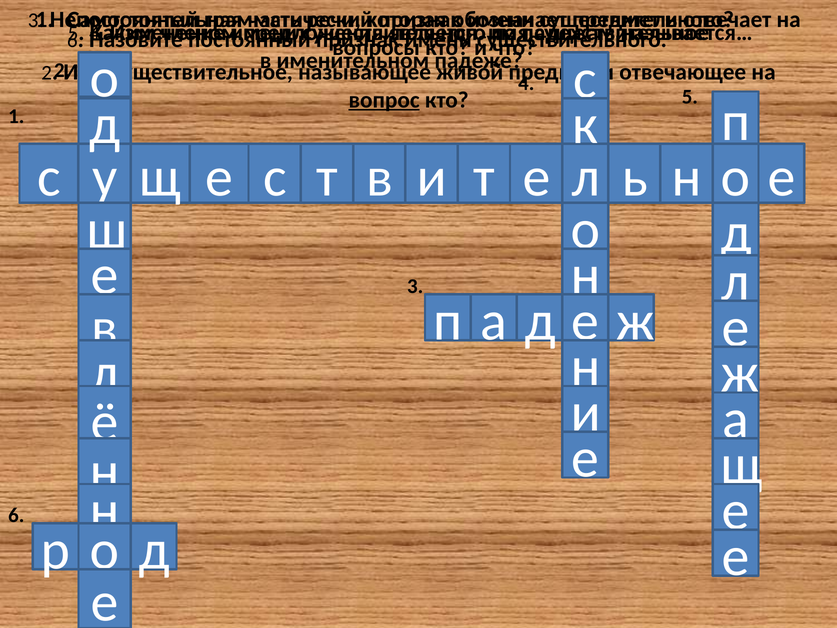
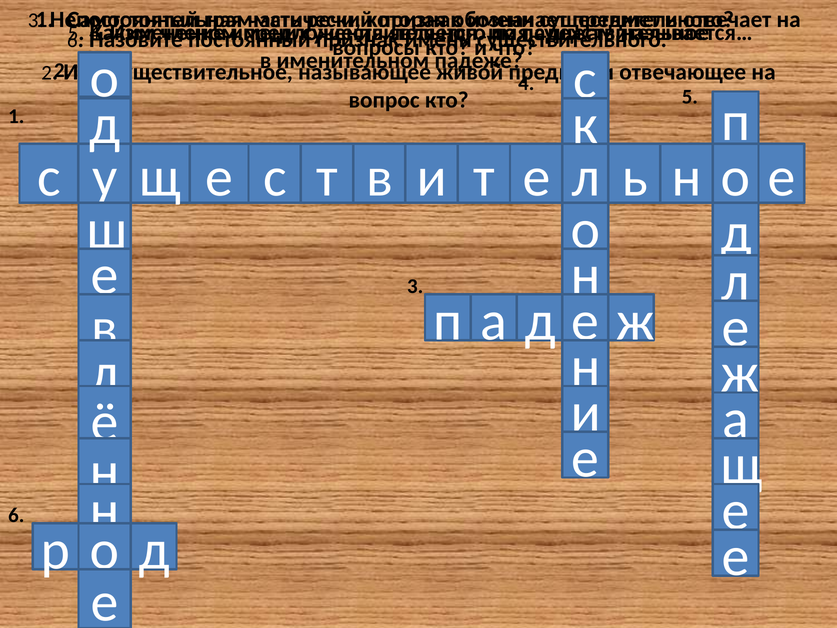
вопрос underline: present -> none
